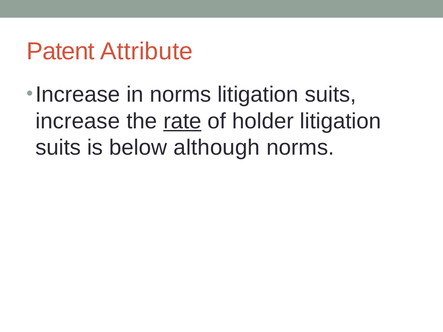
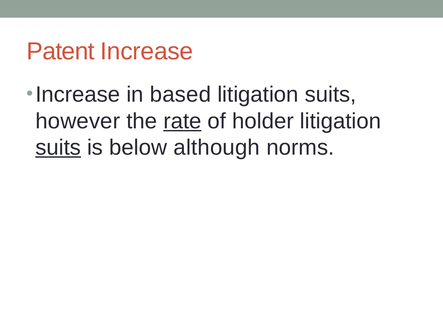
Patent Attribute: Attribute -> Increase
in norms: norms -> based
increase at (78, 121): increase -> however
suits at (58, 148) underline: none -> present
